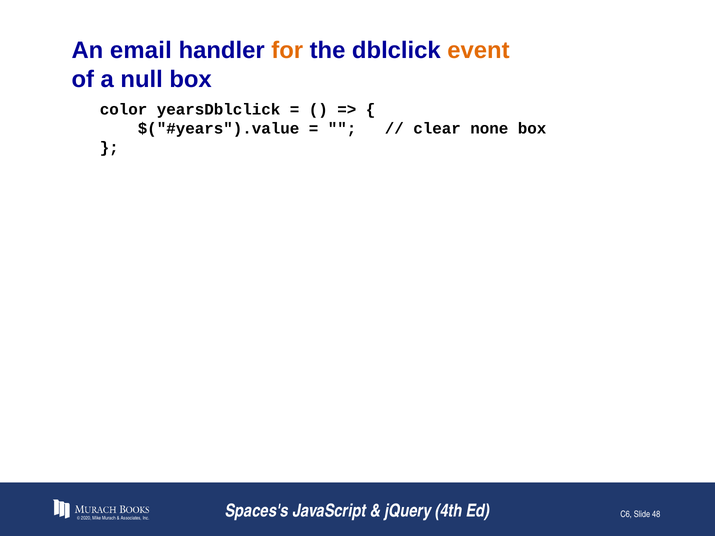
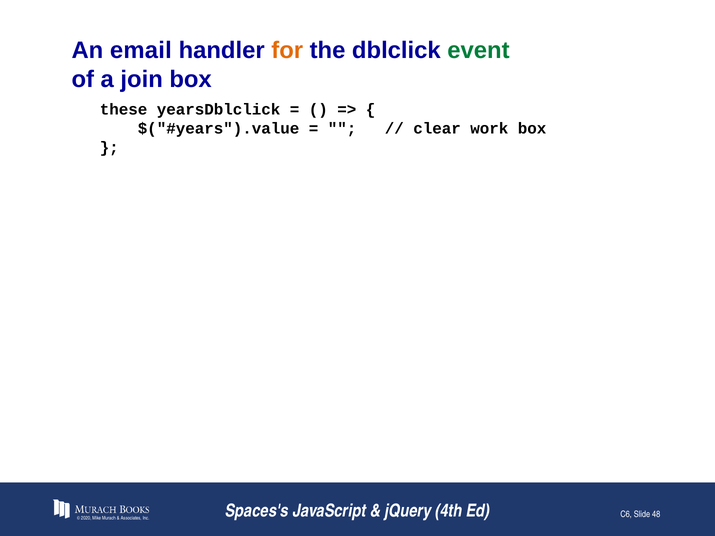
event colour: orange -> green
null: null -> join
color: color -> these
none: none -> work
